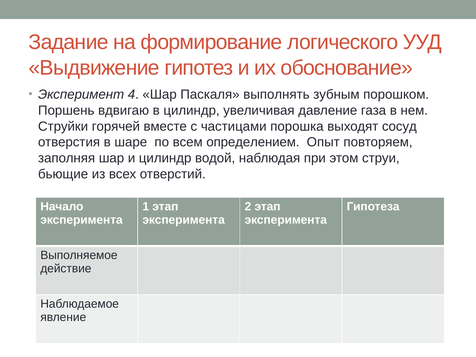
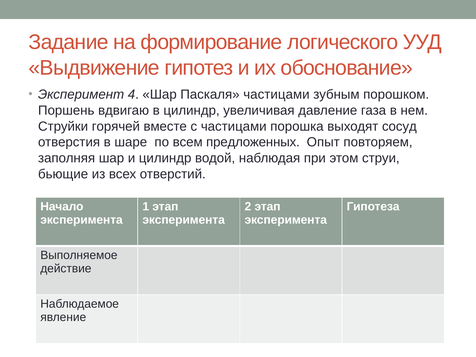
Паскаля выполнять: выполнять -> частицами
определением: определением -> предложенных
